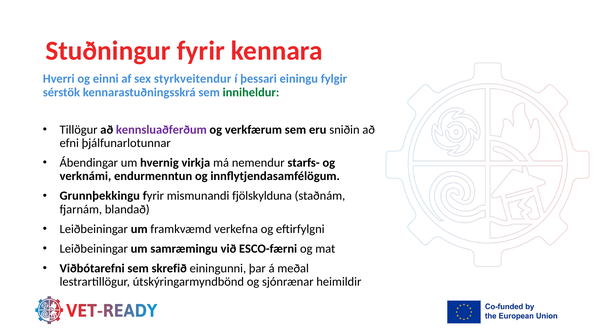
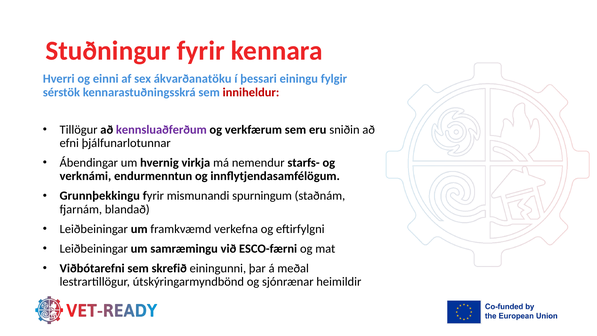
styrkveitendur: styrkveitendur -> ákvarðanatöku
inniheldur colour: green -> red
fjölskylduna: fjölskylduna -> spurningum
